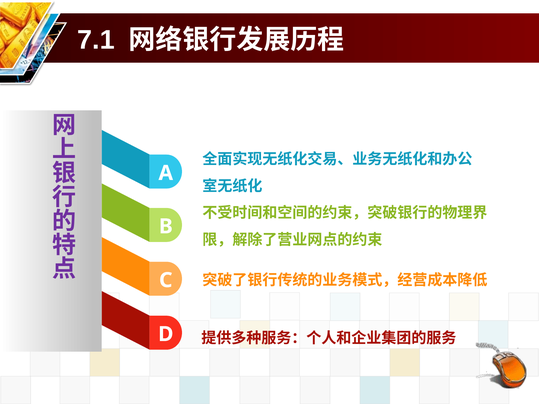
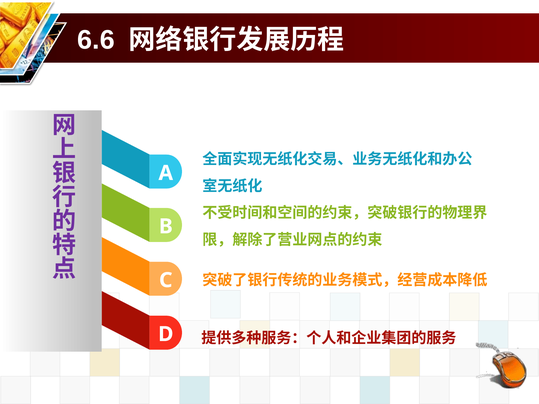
7.1: 7.1 -> 6.6
